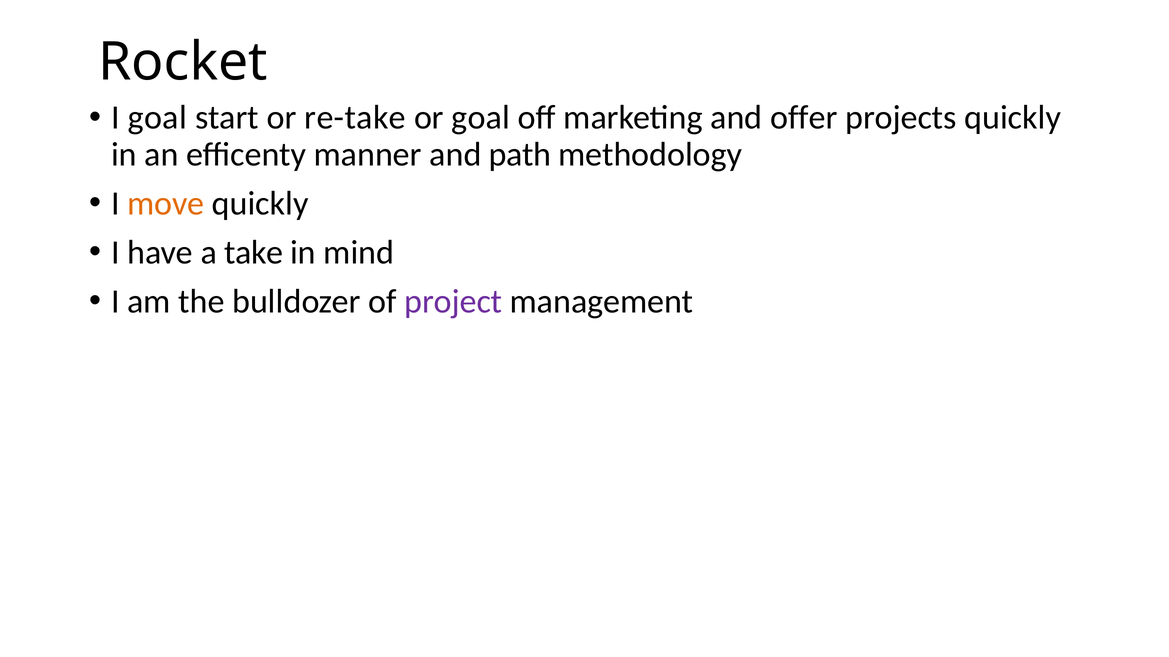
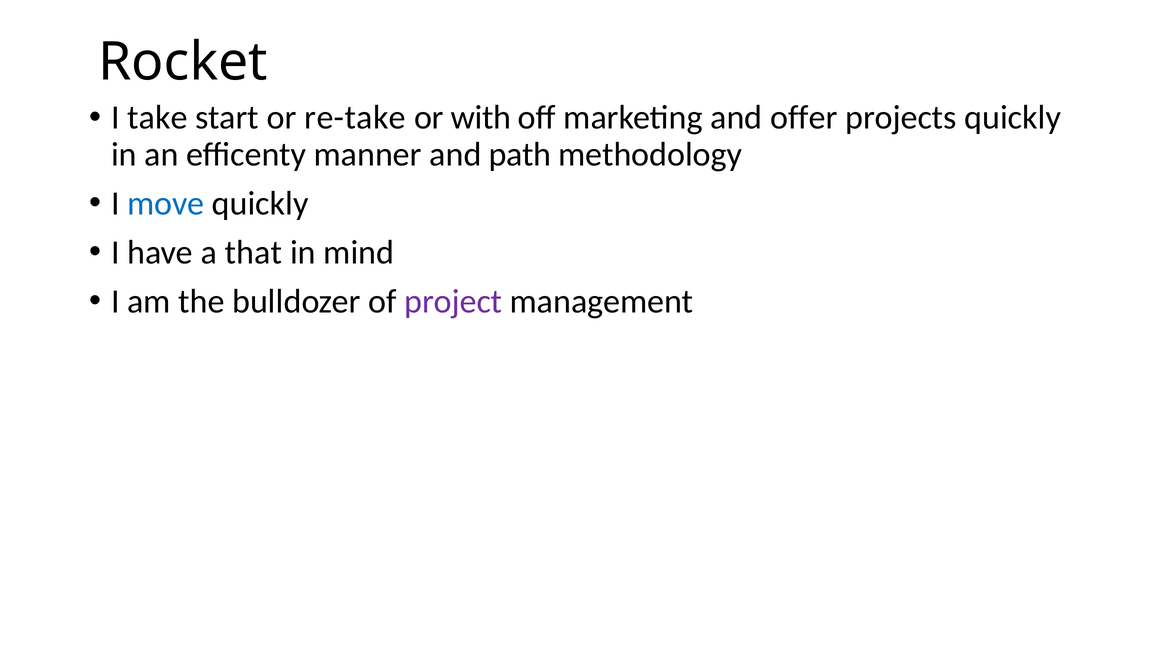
I goal: goal -> take
or goal: goal -> with
move colour: orange -> blue
take: take -> that
